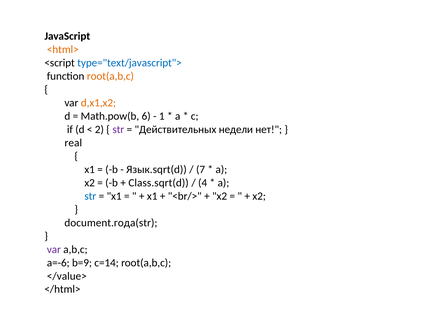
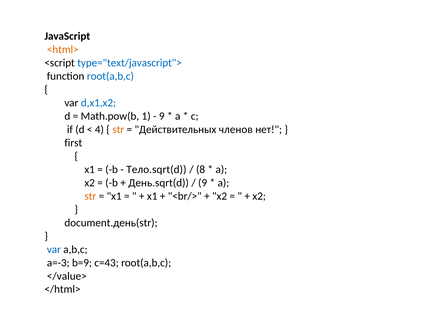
root(a,b,c at (110, 76) colour: orange -> blue
d,x1,x2 colour: orange -> blue
6: 6 -> 1
1 at (162, 116): 1 -> 9
2: 2 -> 4
str at (118, 129) colour: purple -> orange
недели: недели -> членов
real: real -> first
Язык.sqrt(d: Язык.sqrt(d -> Тело.sqrt(d
7: 7 -> 8
Class.sqrt(d: Class.sqrt(d -> День.sqrt(d
4 at (203, 182): 4 -> 9
str at (90, 196) colour: blue -> orange
document.года(str: document.года(str -> document.день(str
var at (54, 249) colour: purple -> blue
a=-6: a=-6 -> a=-3
c=14: c=14 -> c=43
